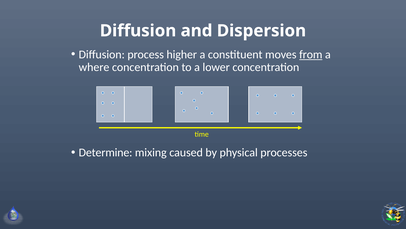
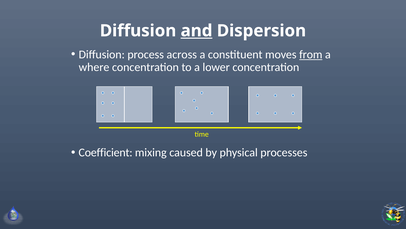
and underline: none -> present
higher: higher -> across
Determine: Determine -> Coefficient
